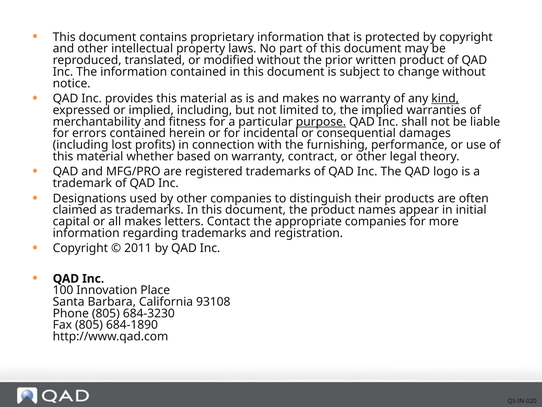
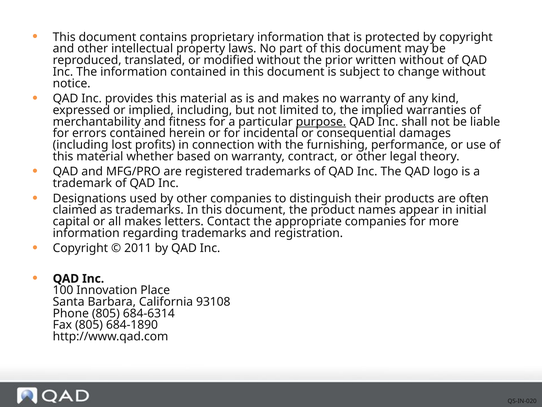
written product: product -> without
kind underline: present -> none
684-3230: 684-3230 -> 684-6314
